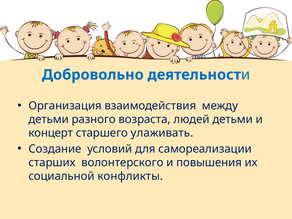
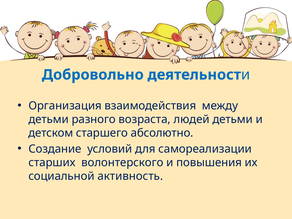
концерт: концерт -> детском
улаживать: улаживать -> абсолютно
конфликты: конфликты -> активность
